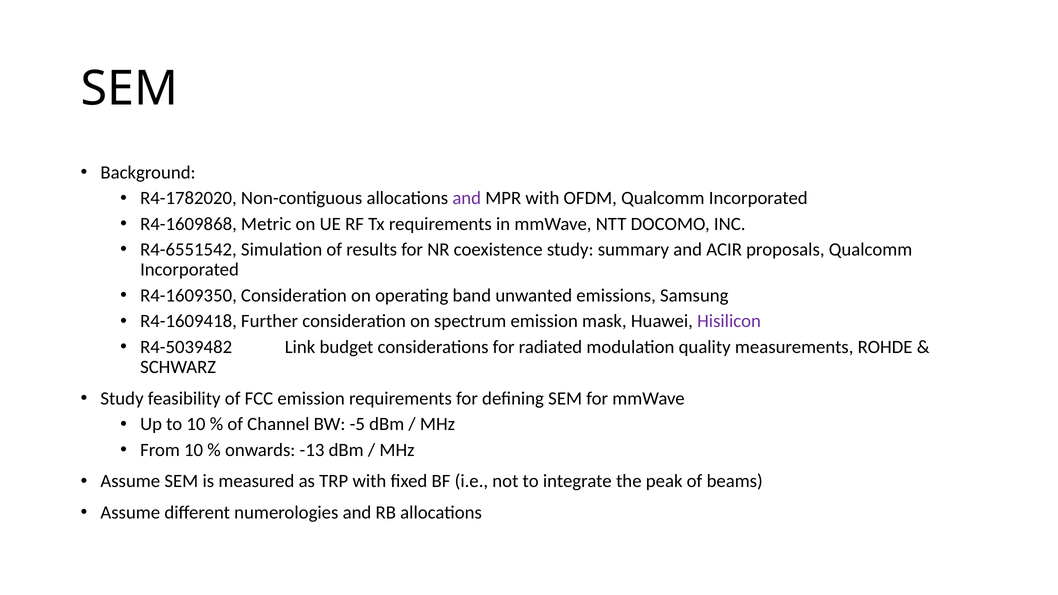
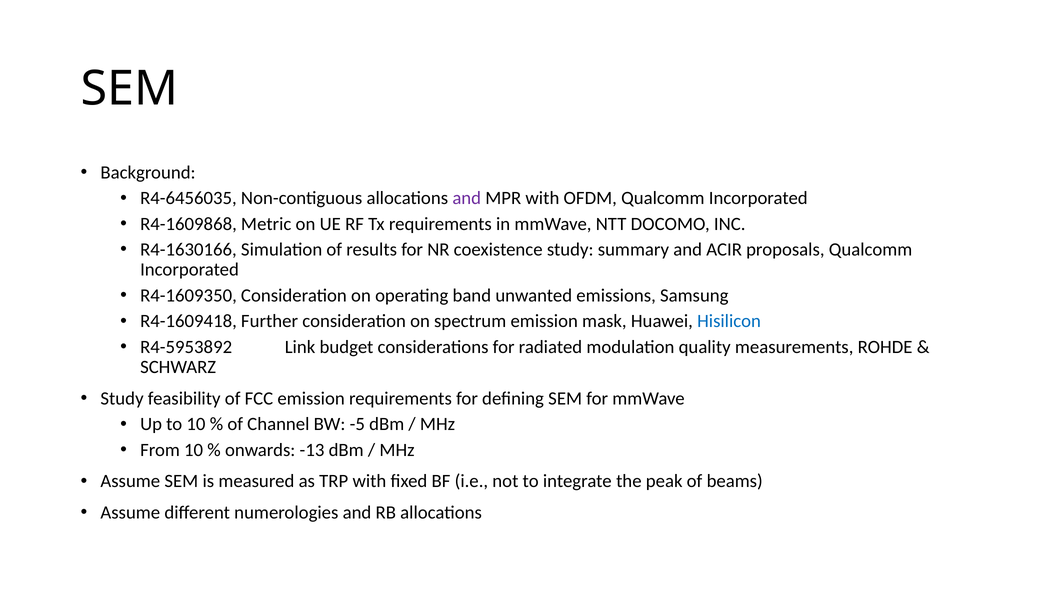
R4-1782020: R4-1782020 -> R4-6456035
R4-6551542: R4-6551542 -> R4-1630166
Hisilicon colour: purple -> blue
R4-5039482: R4-5039482 -> R4-5953892
